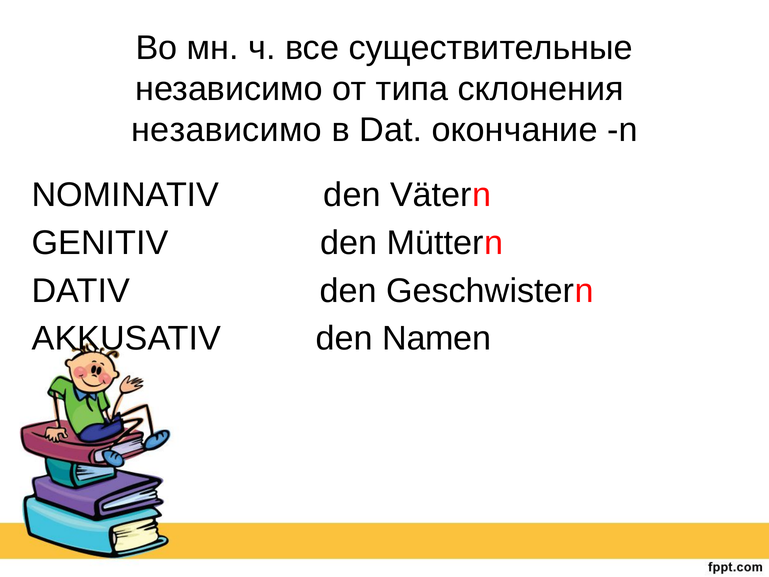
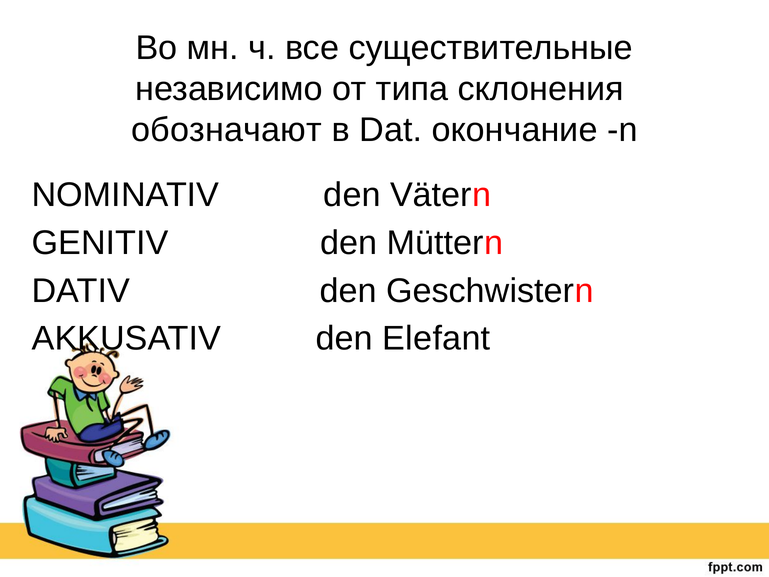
независимо at (227, 130): независимо -> обозначают
Namen: Namen -> Elefant
